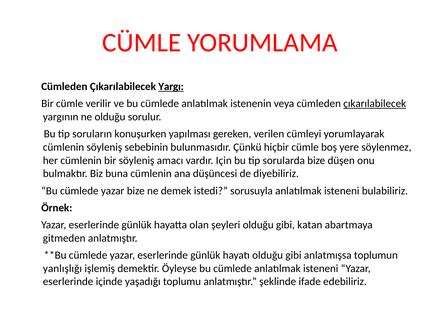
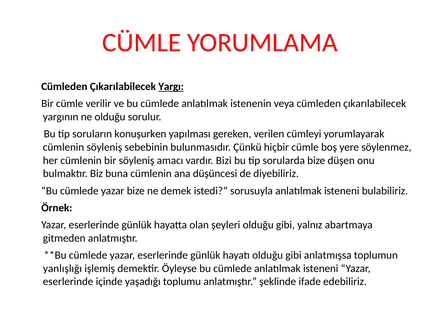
çıkarılabilecek at (375, 104) underline: present -> none
Için: Için -> Bizi
katan: katan -> yalnız
